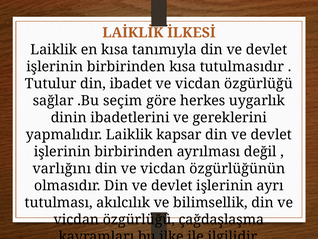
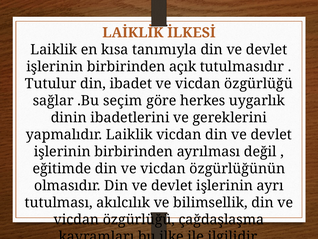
birbirinden kısa: kısa -> açık
Laiklik kapsar: kapsar -> vicdan
varlığını: varlığını -> eğitimde
